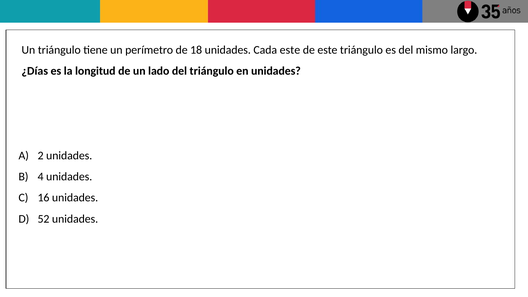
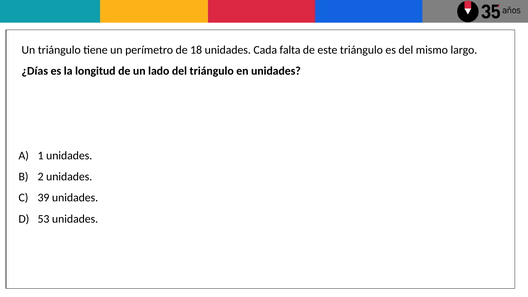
Cada este: este -> falta
2: 2 -> 1
4: 4 -> 2
16: 16 -> 39
52: 52 -> 53
